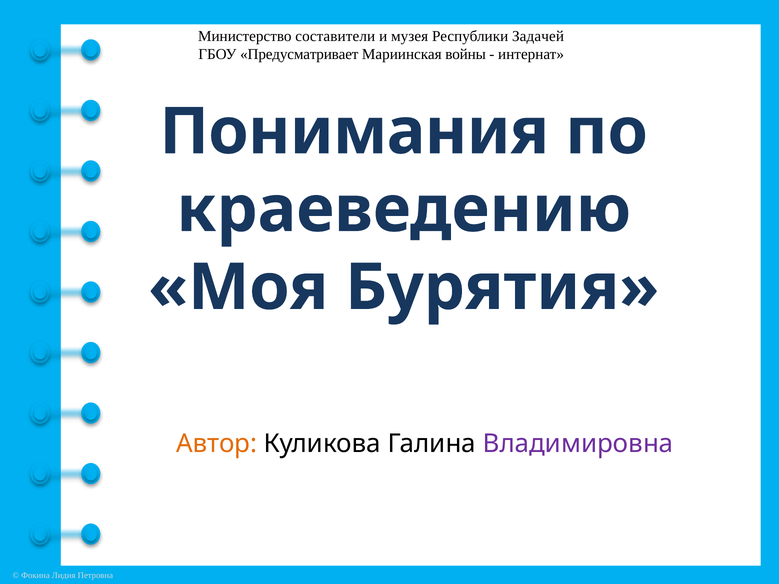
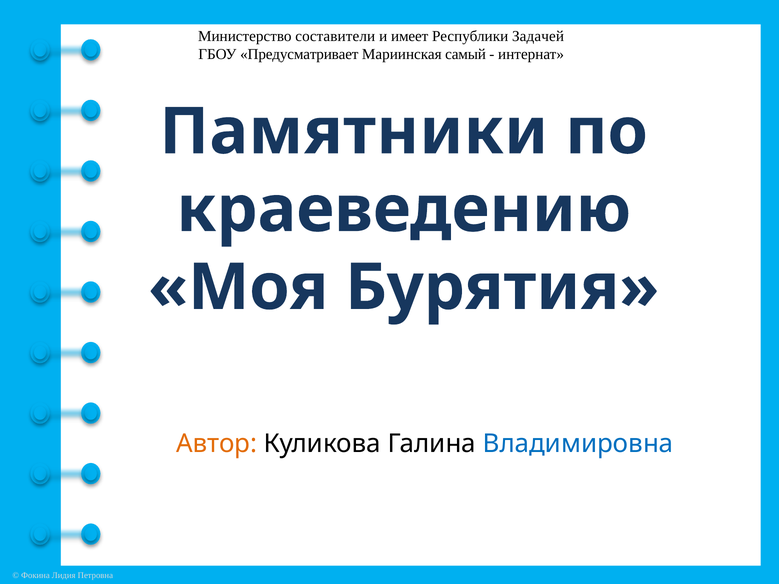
музея: музея -> имеет
войны: войны -> самый
Понимания: Понимания -> Памятники
Владимировна colour: purple -> blue
